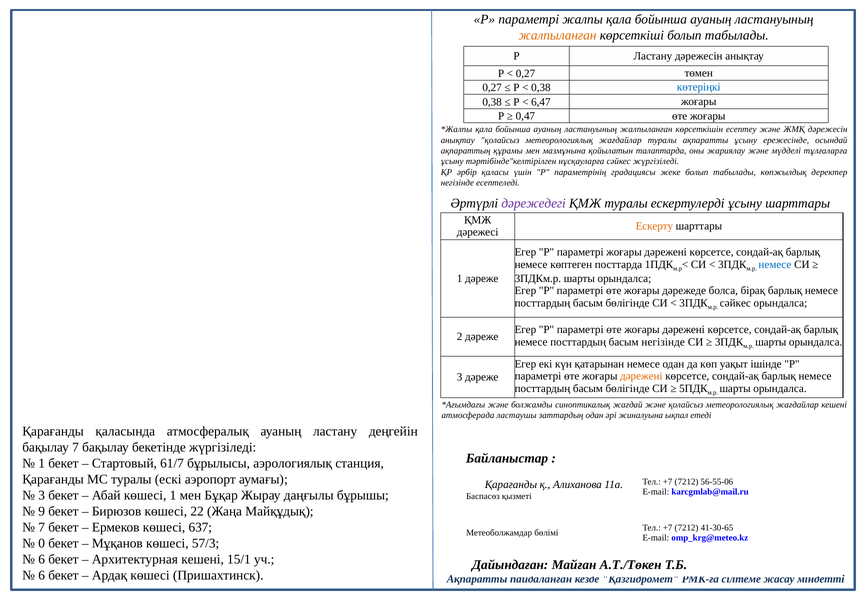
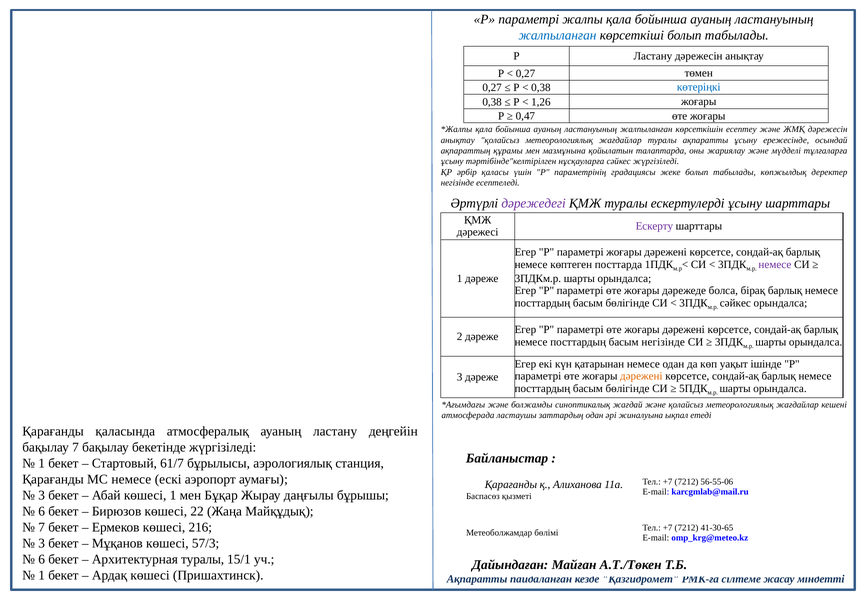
жалпыланған at (557, 36) colour: orange -> blue
6,47: 6,47 -> 1,26
Ескерту colour: orange -> purple
немесе at (775, 264) colour: blue -> purple
МС туралы: туралы -> немесе
9 at (42, 511): 9 -> 6
637: 637 -> 216
0 at (42, 543): 0 -> 3
Архитектурная кешені: кешені -> туралы
6 at (42, 575): 6 -> 1
